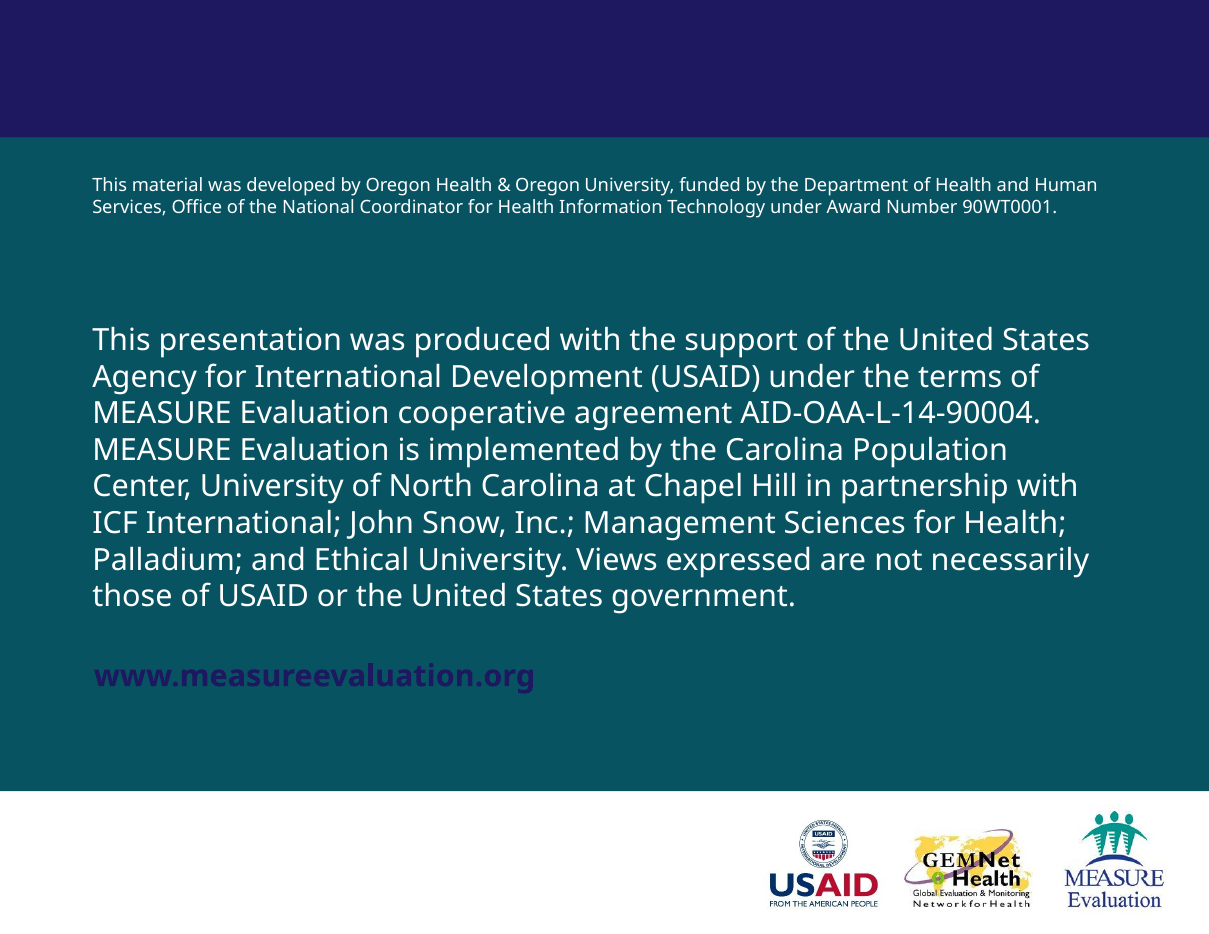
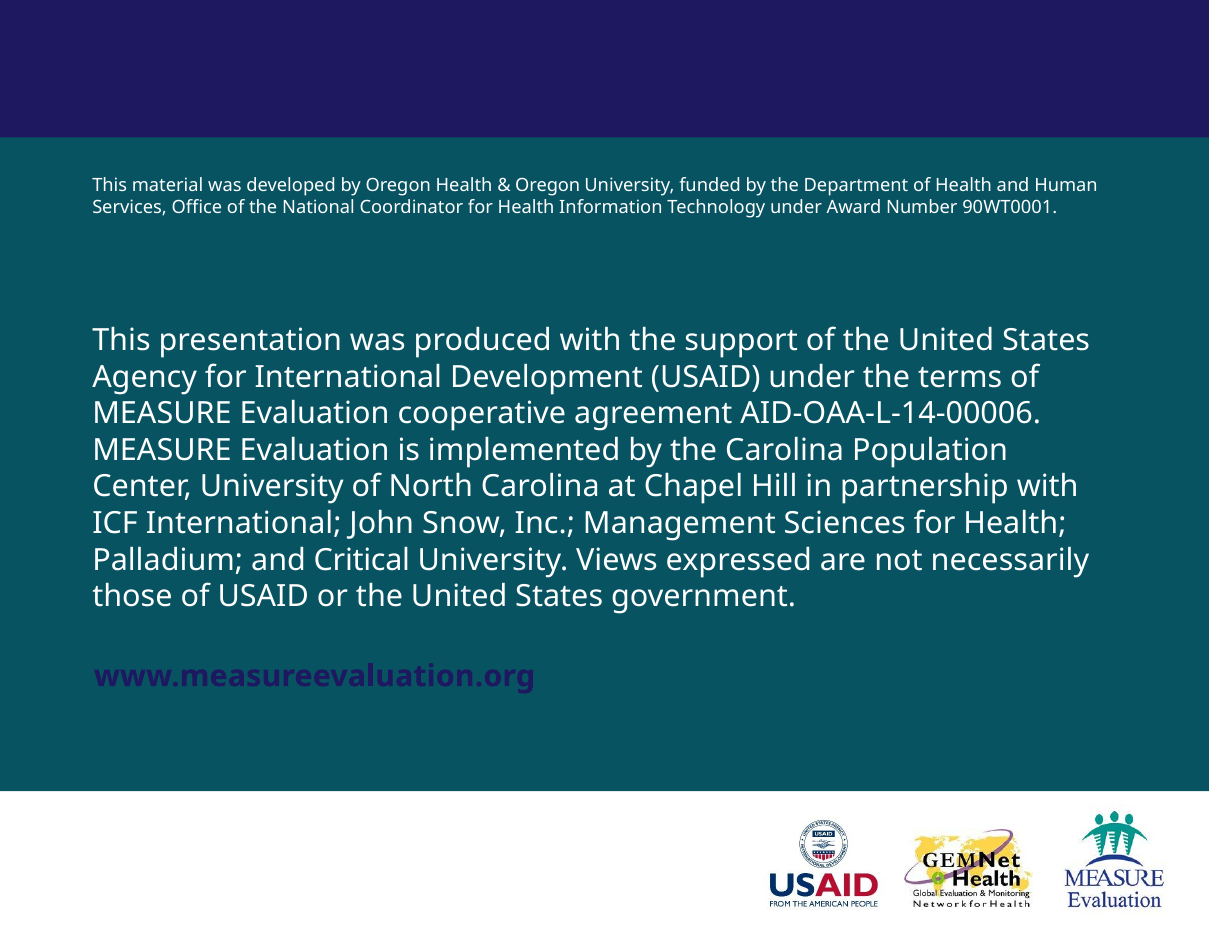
AID-OAA-L-14-90004: AID-OAA-L-14-90004 -> AID-OAA-L-14-00006
Ethical: Ethical -> Critical
